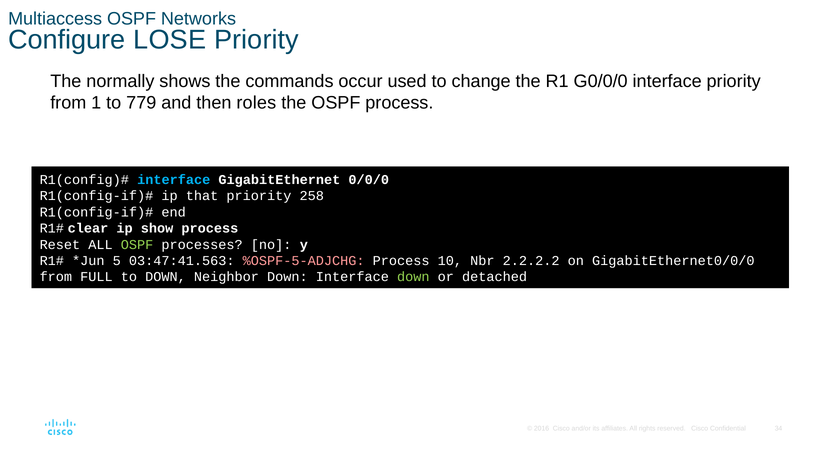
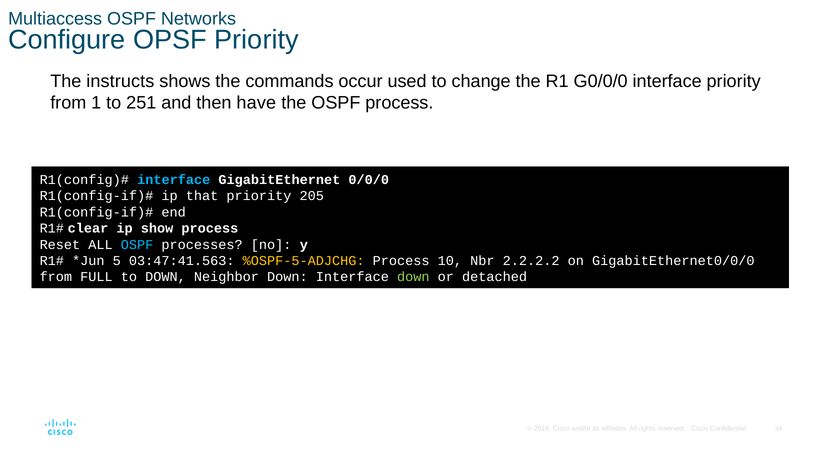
LOSE: LOSE -> OPSF
normally: normally -> instructs
779: 779 -> 251
roles: roles -> have
258: 258 -> 205
OSPF at (137, 245) colour: light green -> light blue
%OSPF-5-ADJCHG colour: pink -> yellow
